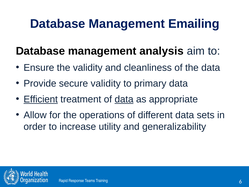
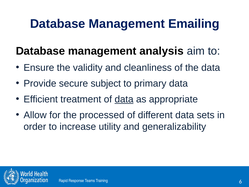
secure validity: validity -> subject
Efficient underline: present -> none
operations: operations -> processed
